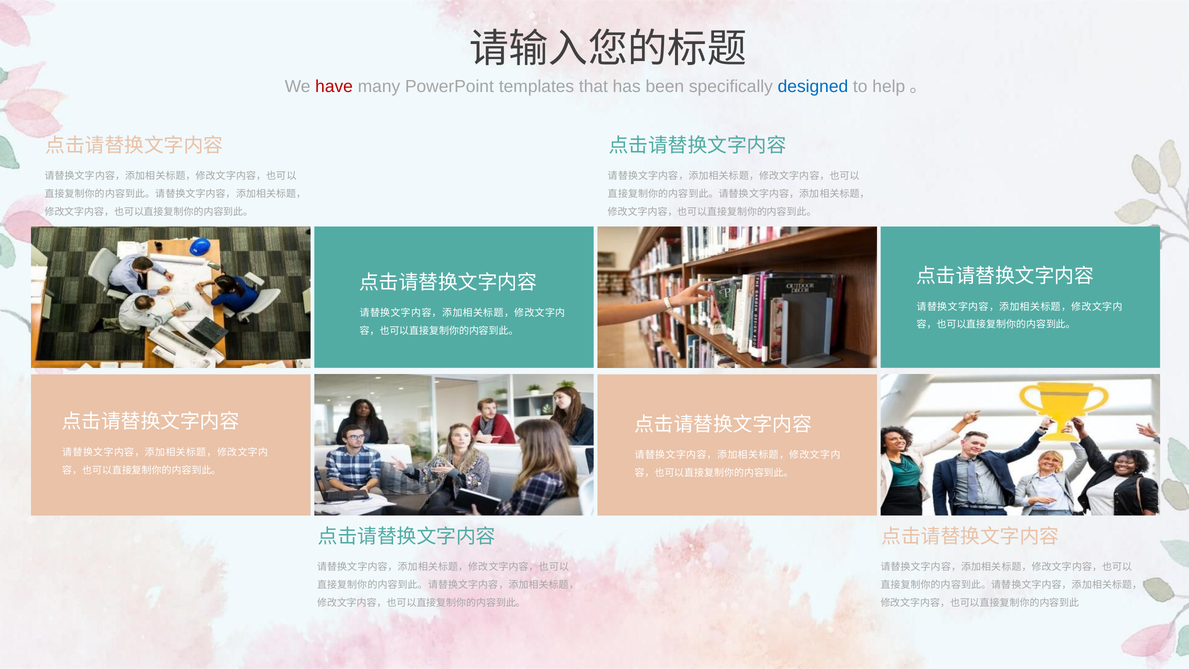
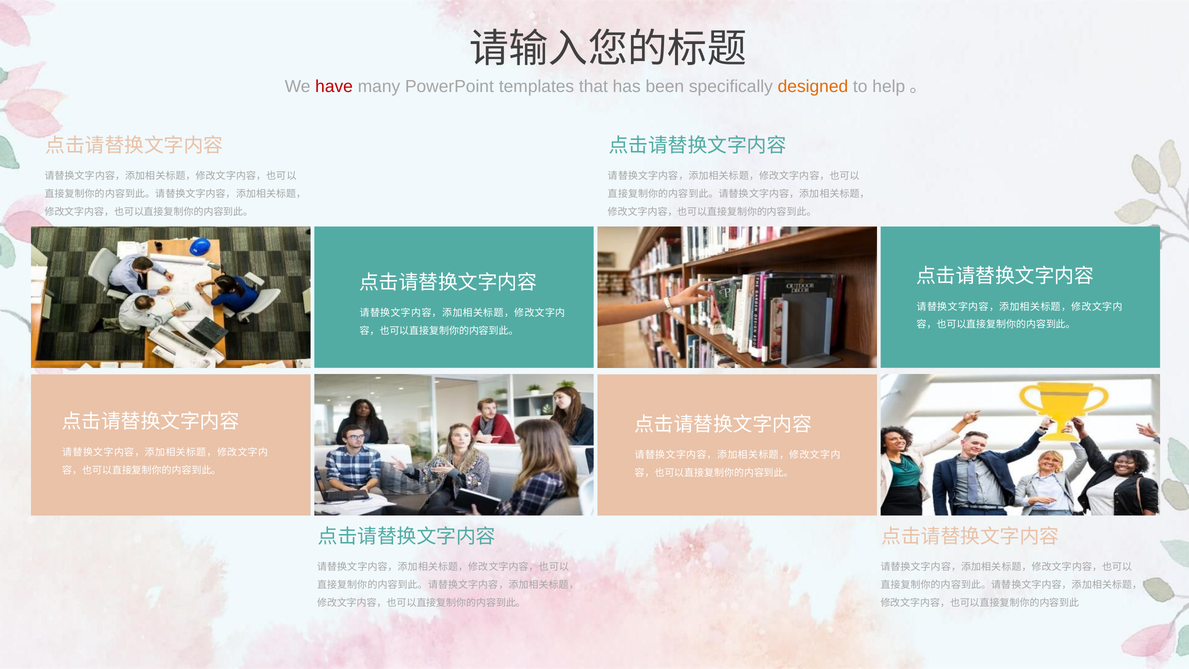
designed colour: blue -> orange
